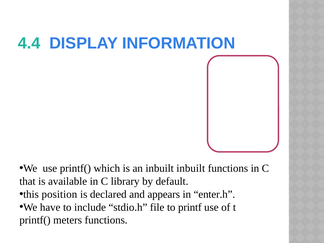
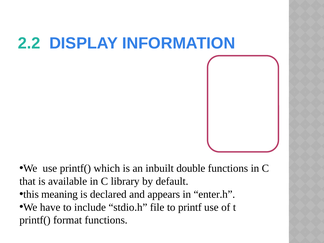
4.4: 4.4 -> 2.2
inbuilt inbuilt: inbuilt -> double
position: position -> meaning
meters: meters -> format
